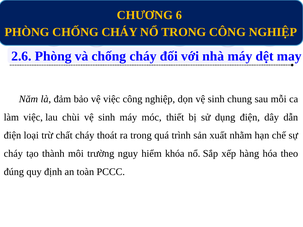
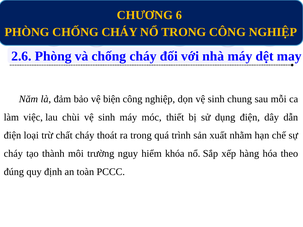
vệ việc: việc -> biện
